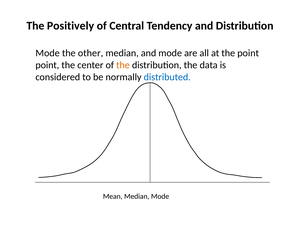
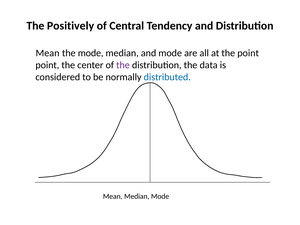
Mode at (48, 53): Mode -> Mean
the other: other -> mode
the at (123, 65) colour: orange -> purple
